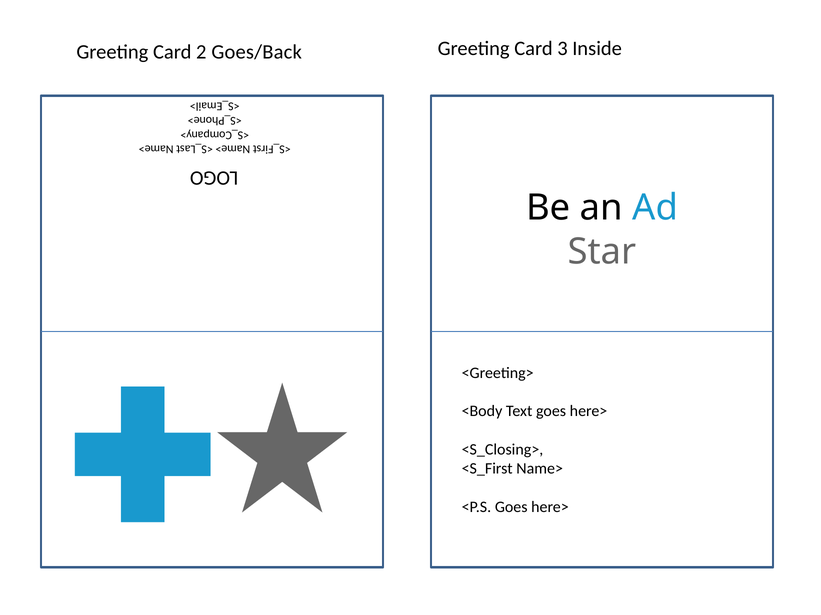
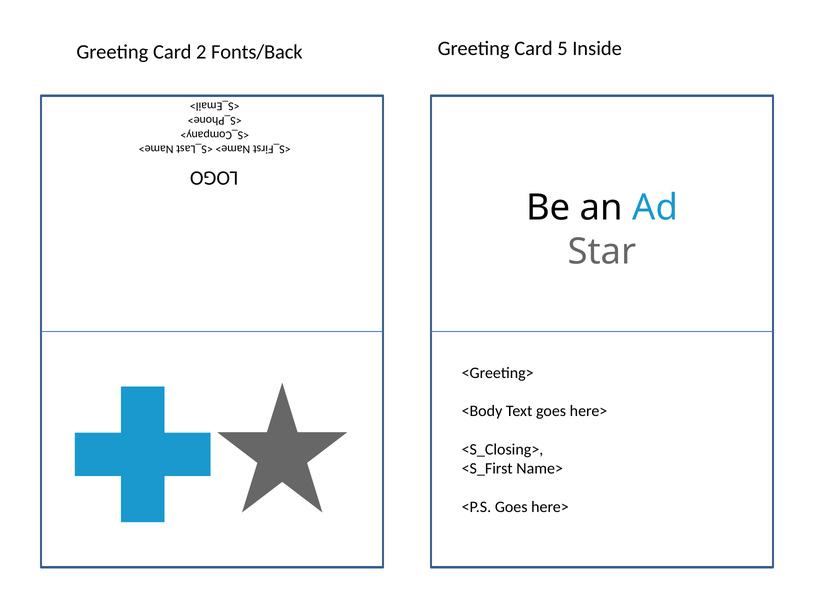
Goes/Back: Goes/Back -> Fonts/Back
3: 3 -> 5
